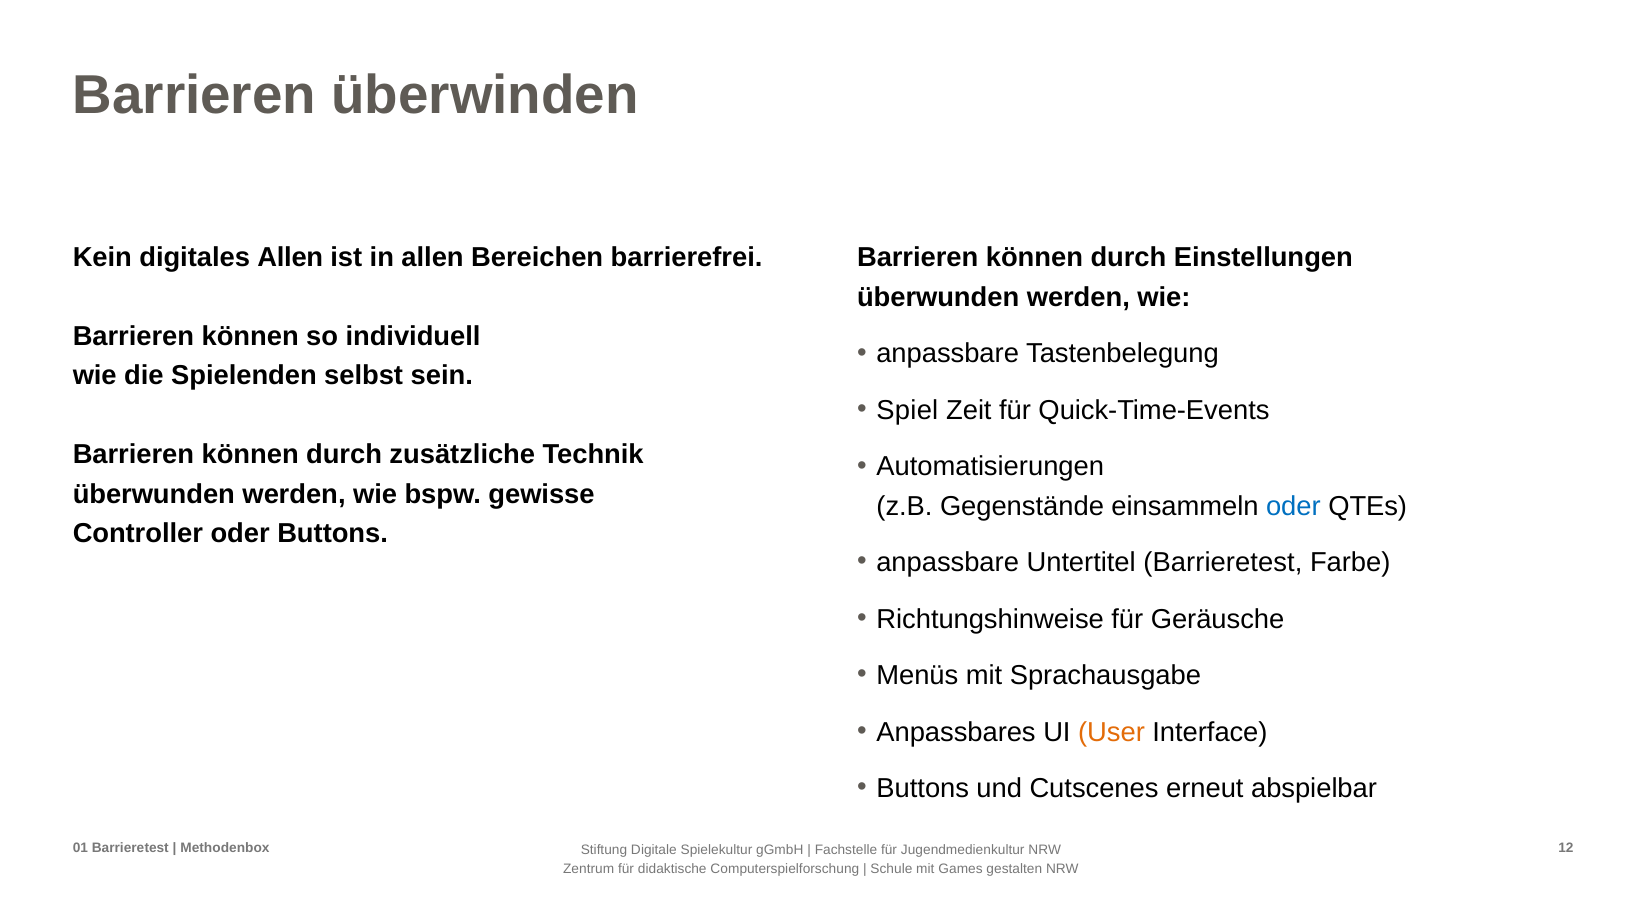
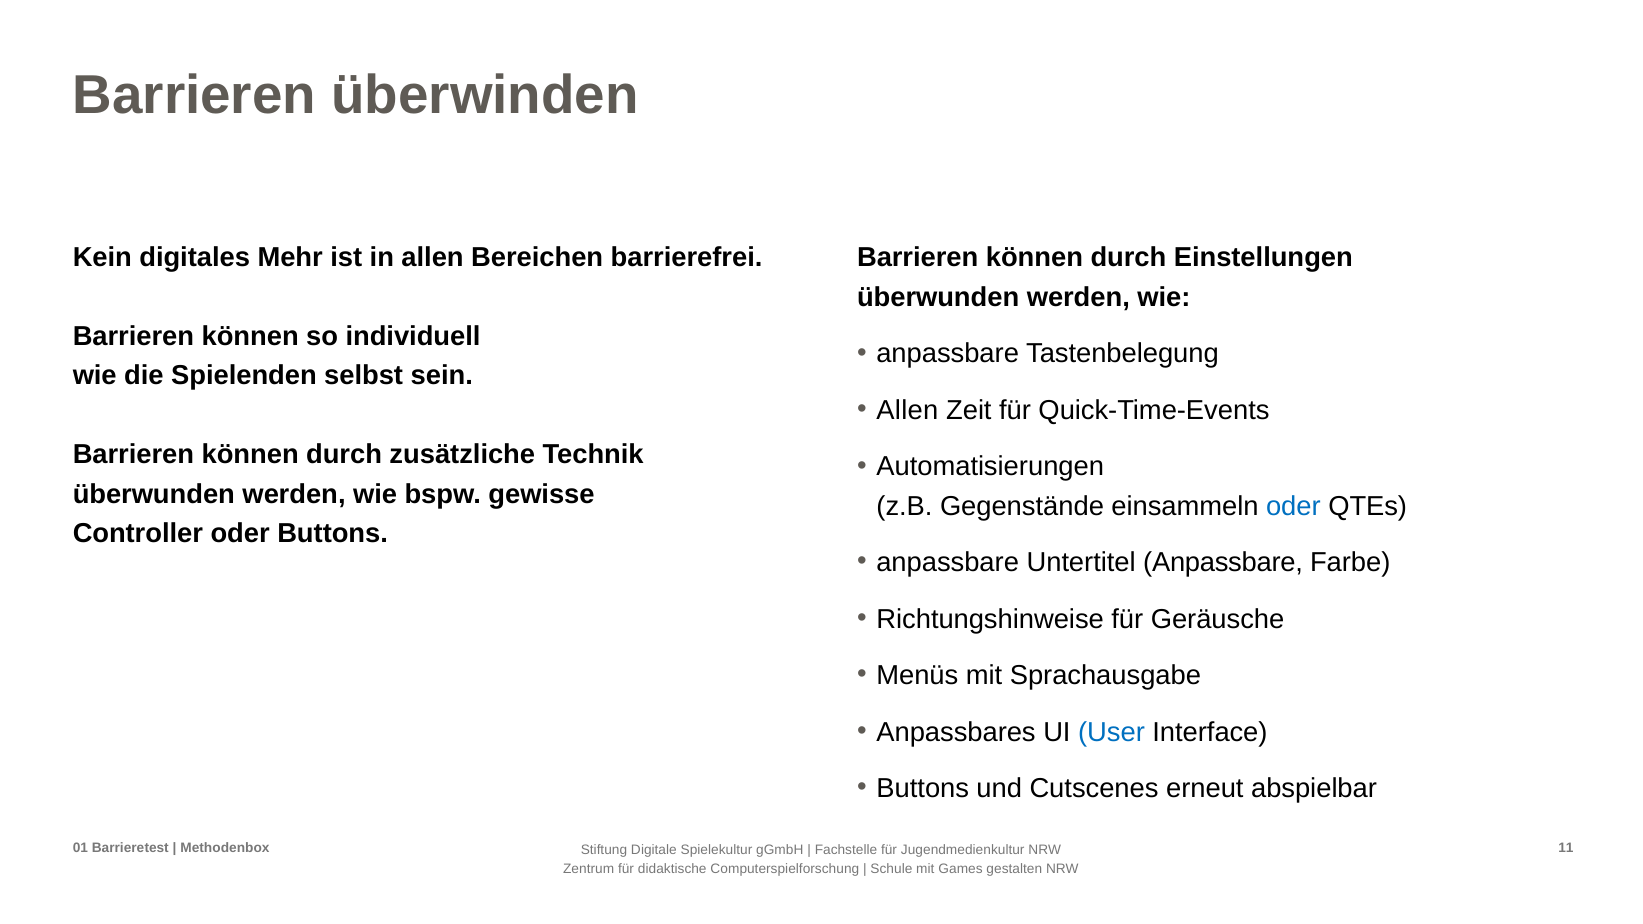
digitales Allen: Allen -> Mehr
Spiel at (907, 410): Spiel -> Allen
Untertitel Barrieretest: Barrieretest -> Anpassbare
User colour: orange -> blue
12: 12 -> 11
